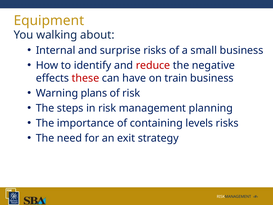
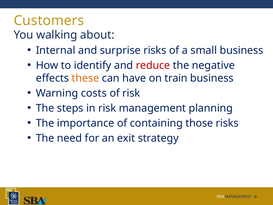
Equipment: Equipment -> Customers
these colour: red -> orange
plans: plans -> costs
levels: levels -> those
